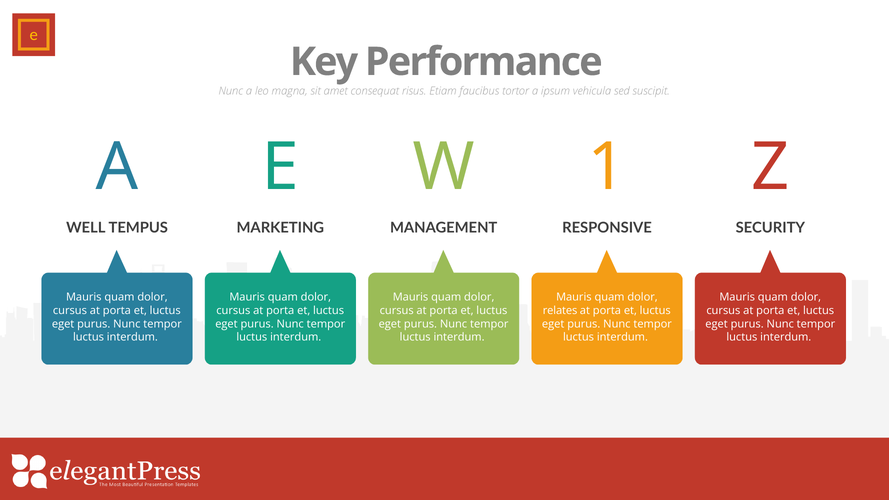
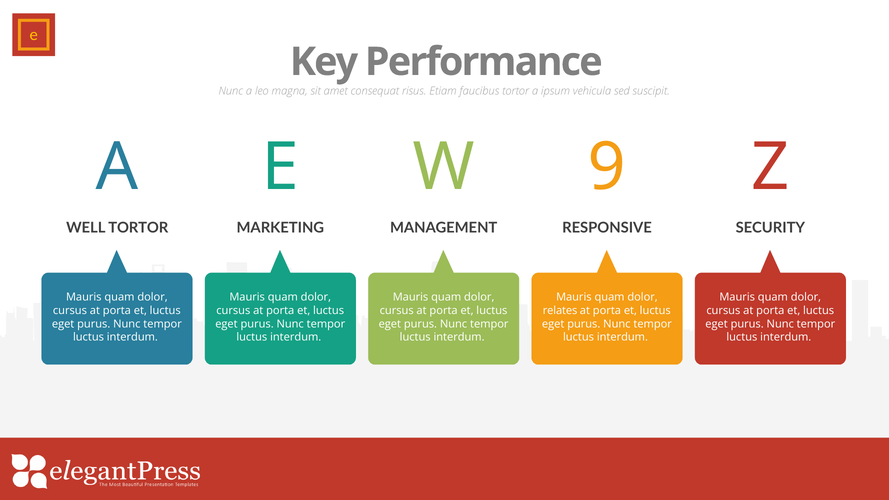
1: 1 -> 9
WELL TEMPUS: TEMPUS -> TORTOR
